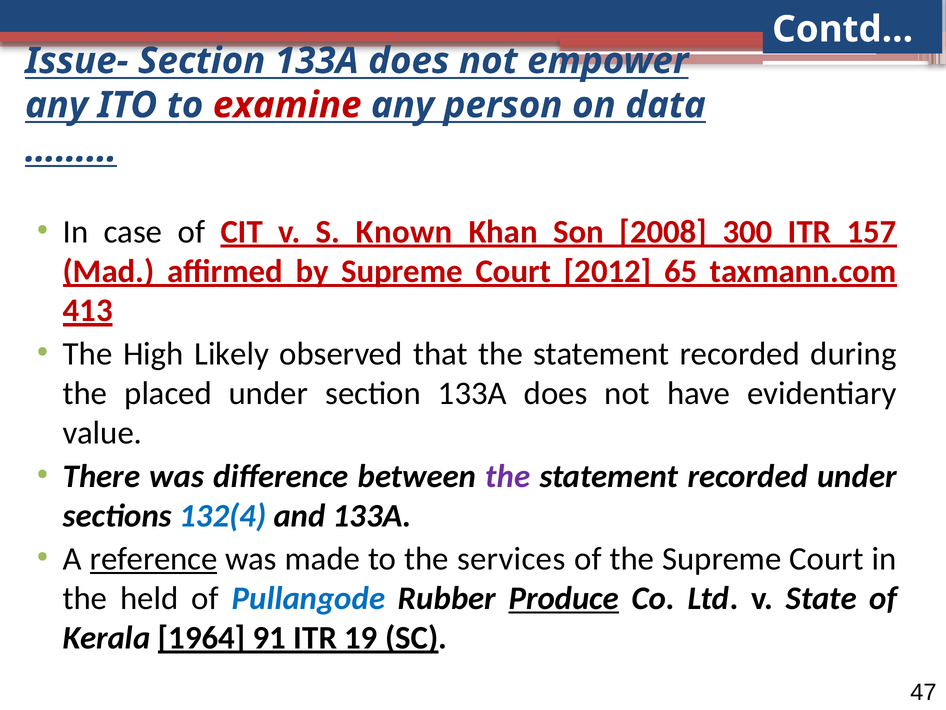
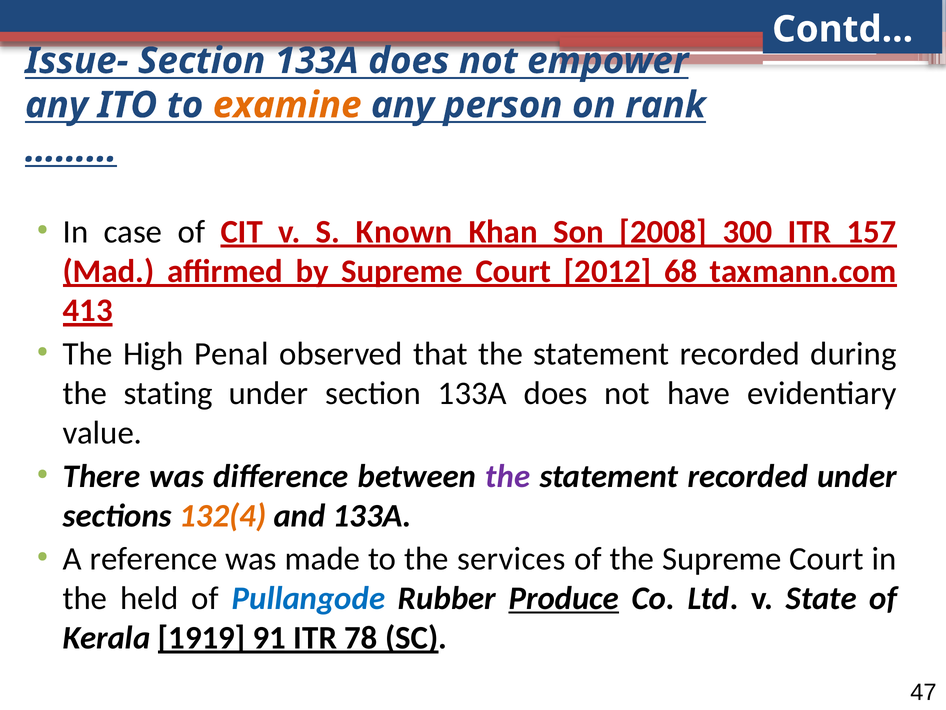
examine colour: red -> orange
data: data -> rank
65: 65 -> 68
Likely: Likely -> Penal
placed: placed -> stating
132(4 colour: blue -> orange
reference underline: present -> none
1964: 1964 -> 1919
19: 19 -> 78
